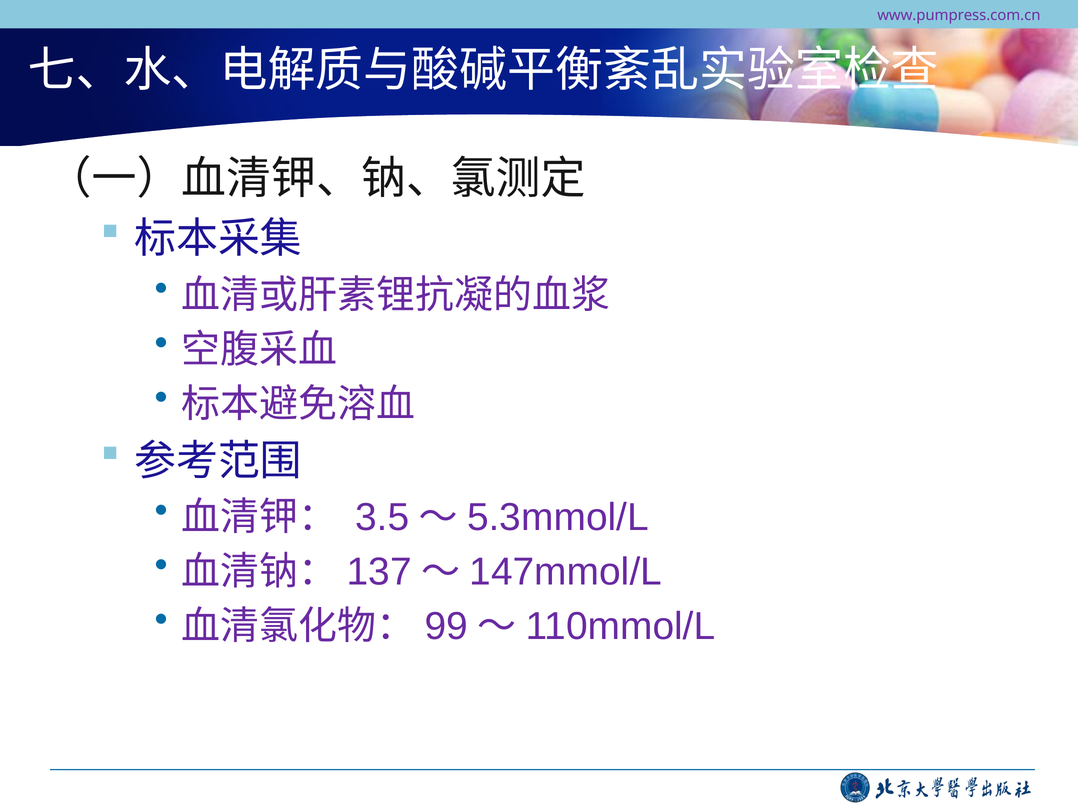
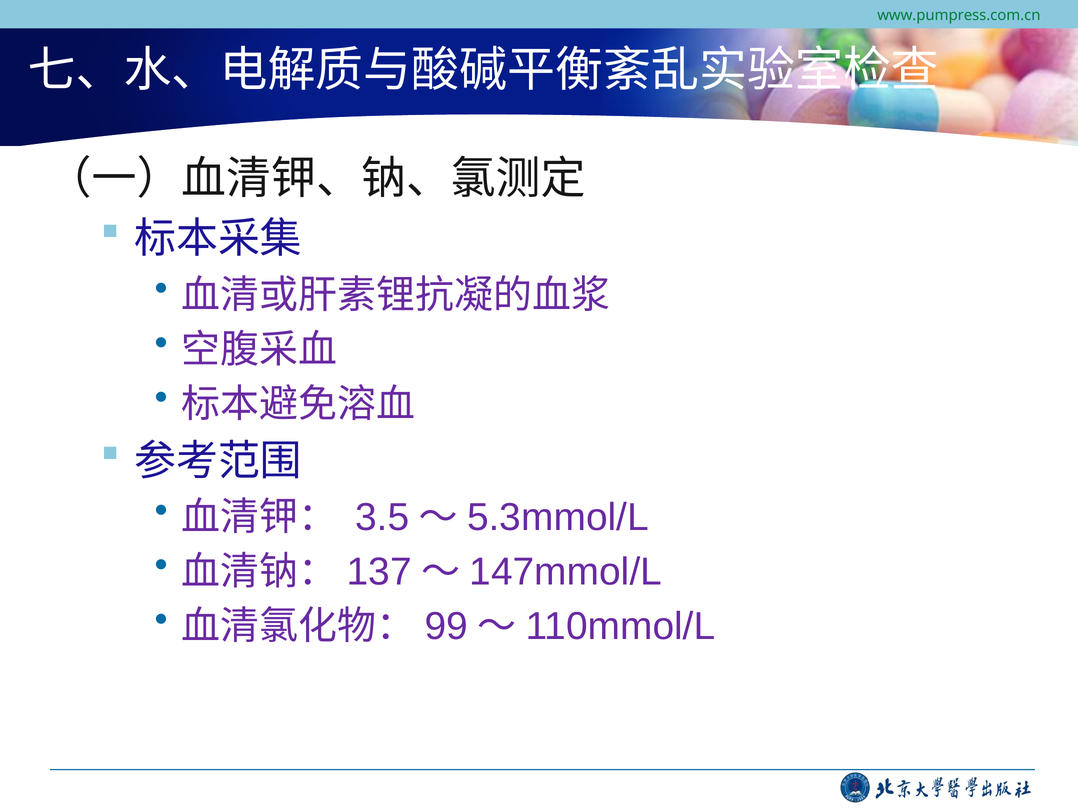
www.pumpress.com.cn colour: purple -> green
